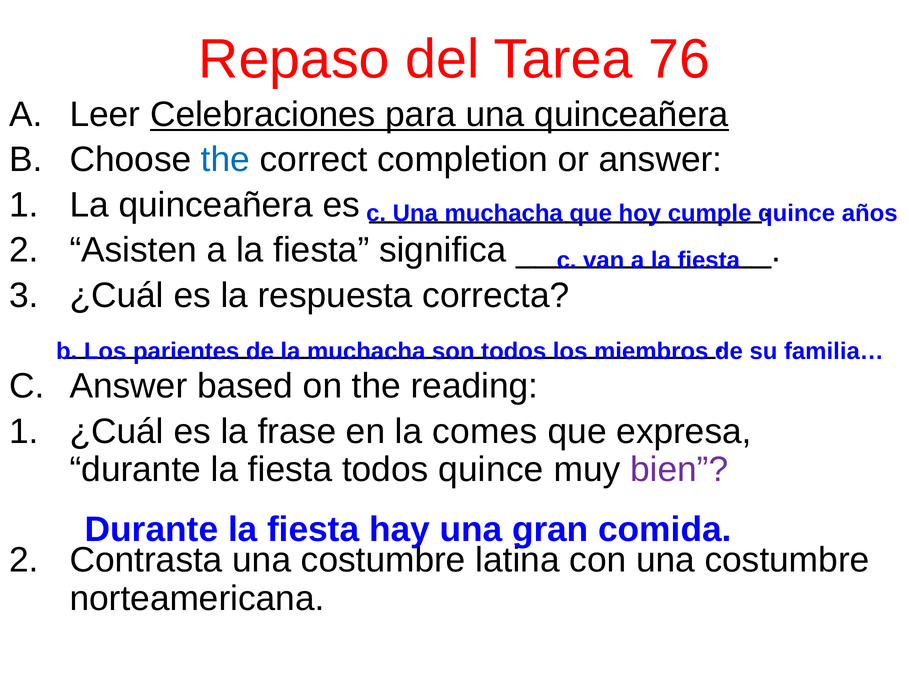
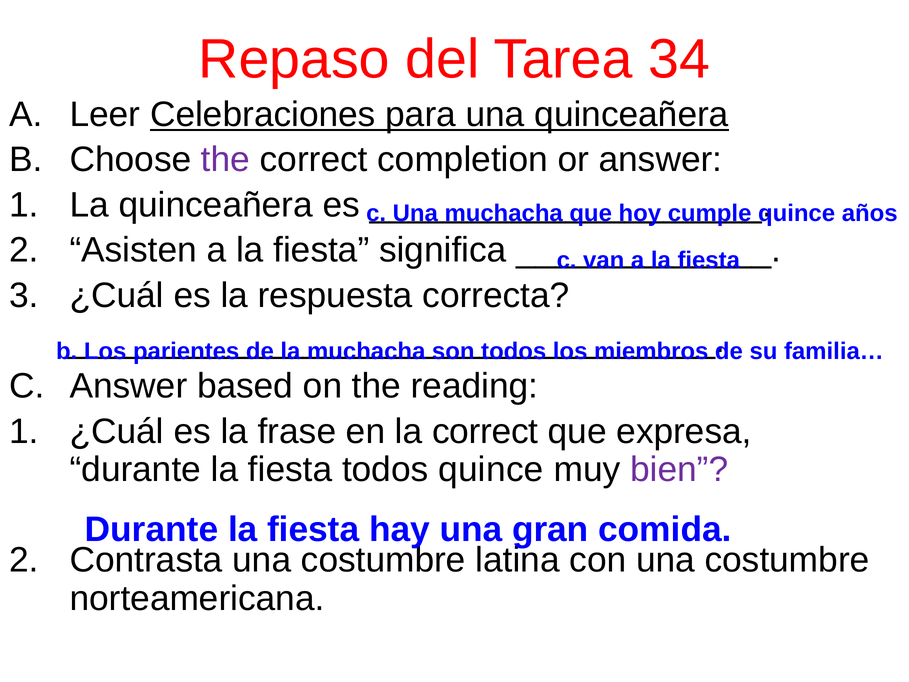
76: 76 -> 34
the at (226, 160) colour: blue -> purple
la comes: comes -> correct
